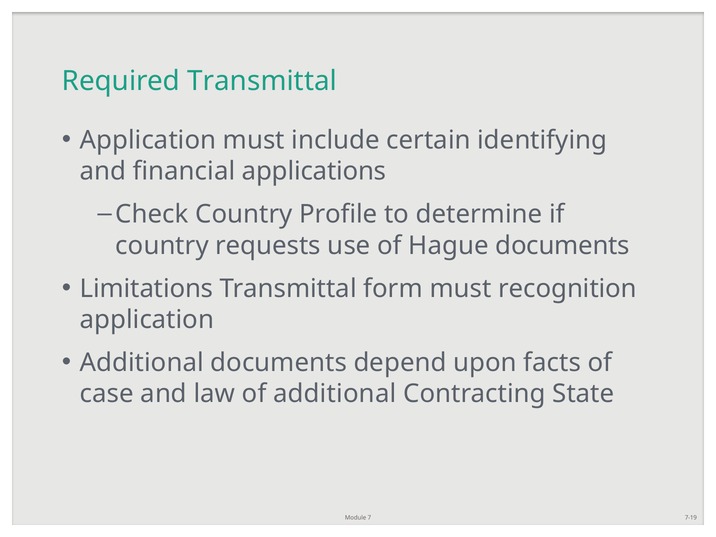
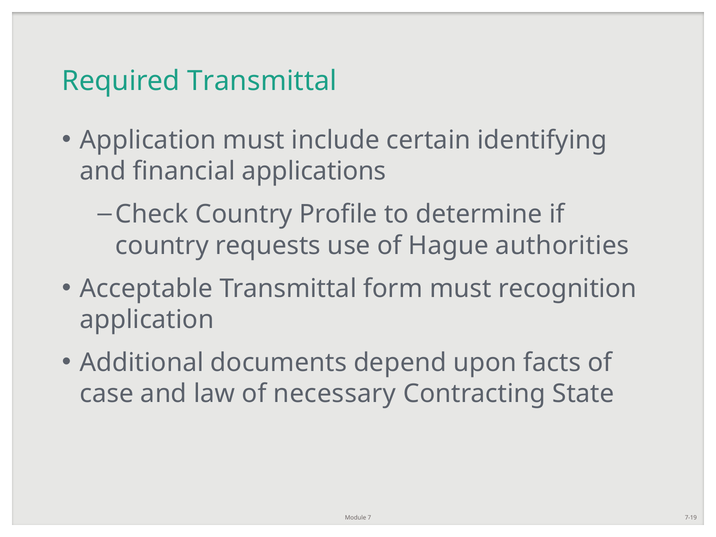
Hague documents: documents -> authorities
Limitations: Limitations -> Acceptable
of additional: additional -> necessary
